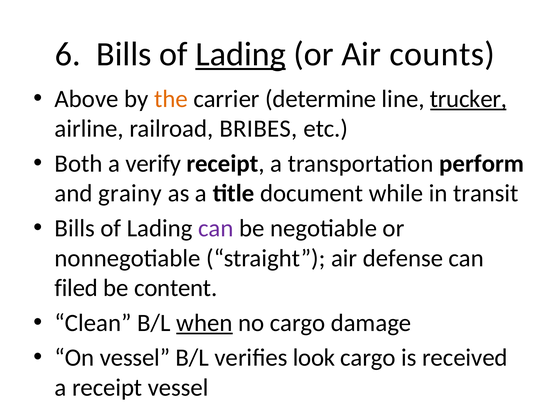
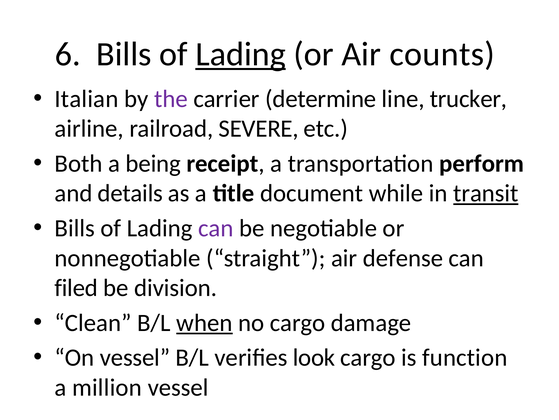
Above: Above -> Italian
the colour: orange -> purple
trucker underline: present -> none
BRIBES: BRIBES -> SEVERE
verify: verify -> being
grainy: grainy -> details
transit underline: none -> present
content: content -> division
received: received -> function
a receipt: receipt -> million
